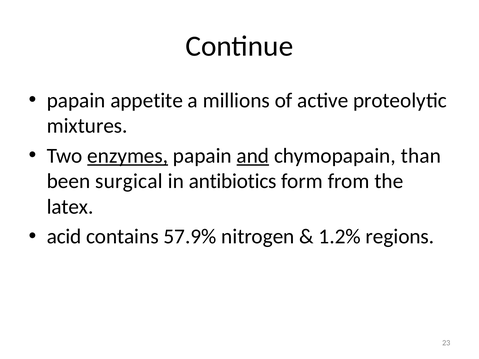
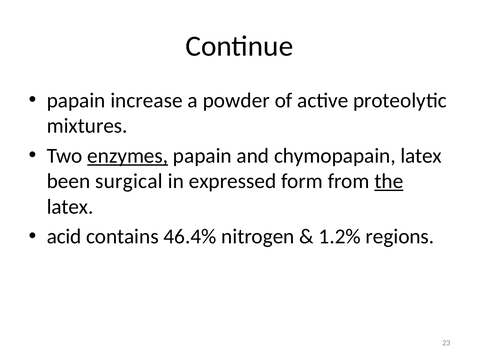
appetite: appetite -> increase
millions: millions -> powder
and underline: present -> none
chymopapain than: than -> latex
antibiotics: antibiotics -> expressed
the underline: none -> present
57.9%: 57.9% -> 46.4%
